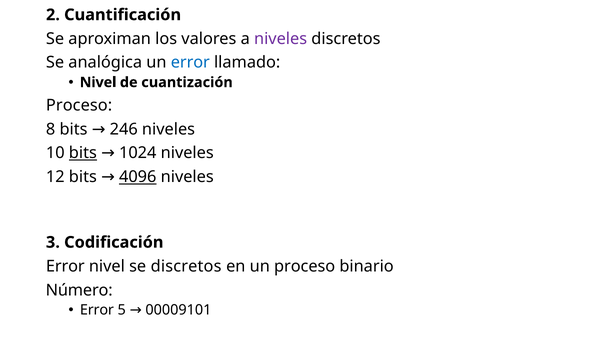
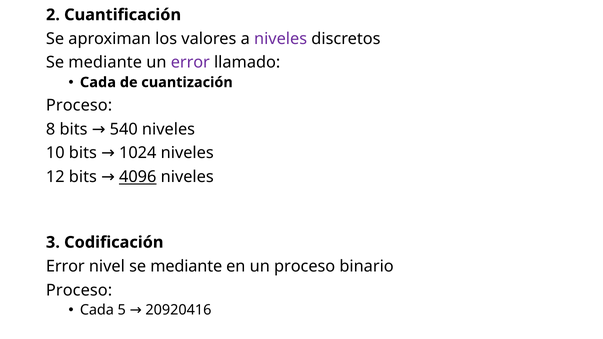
analógica at (105, 63): analógica -> mediante
error at (190, 63) colour: blue -> purple
Nivel at (98, 82): Nivel -> Cada
246: 246 -> 540
bits at (83, 153) underline: present -> none
nivel se discretos: discretos -> mediante
Número at (79, 290): Número -> Proceso
Error at (97, 310): Error -> Cada
00009101: 00009101 -> 20920416
